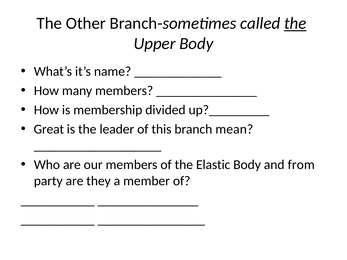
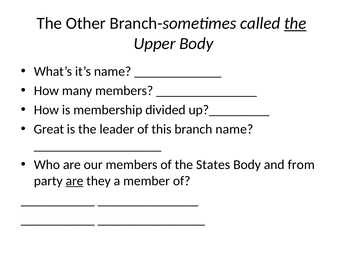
branch mean: mean -> name
Elastic: Elastic -> States
are at (75, 181) underline: none -> present
